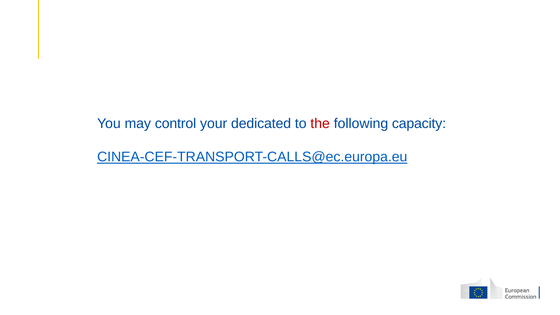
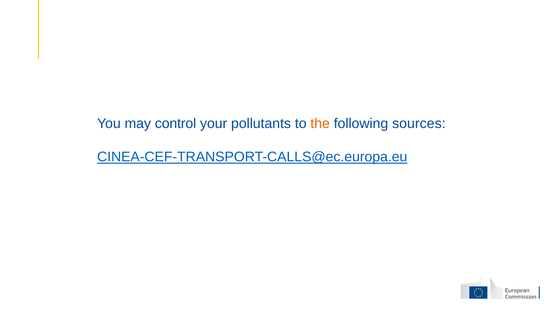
dedicated: dedicated -> pollutants
the colour: red -> orange
capacity: capacity -> sources
